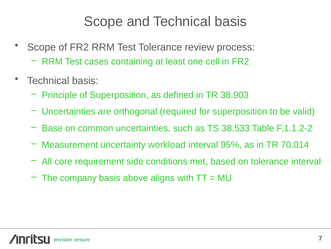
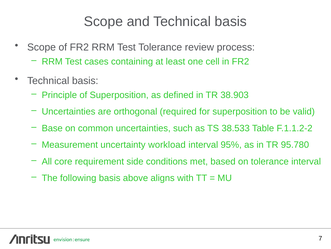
70.014: 70.014 -> 95.780
company: company -> following
